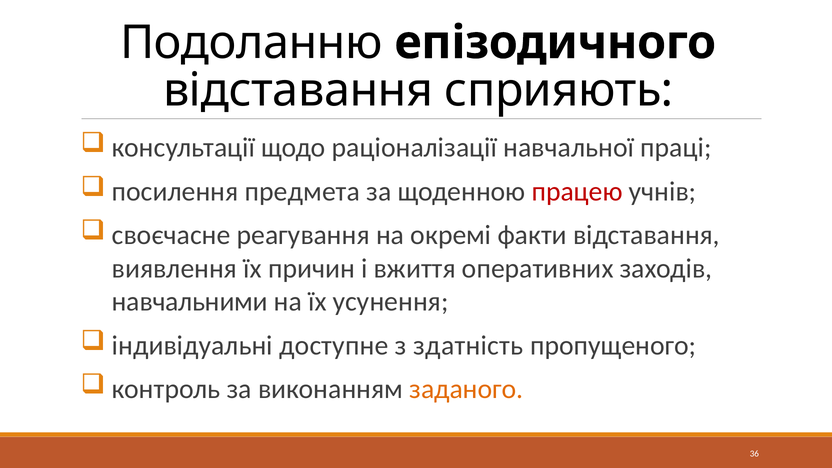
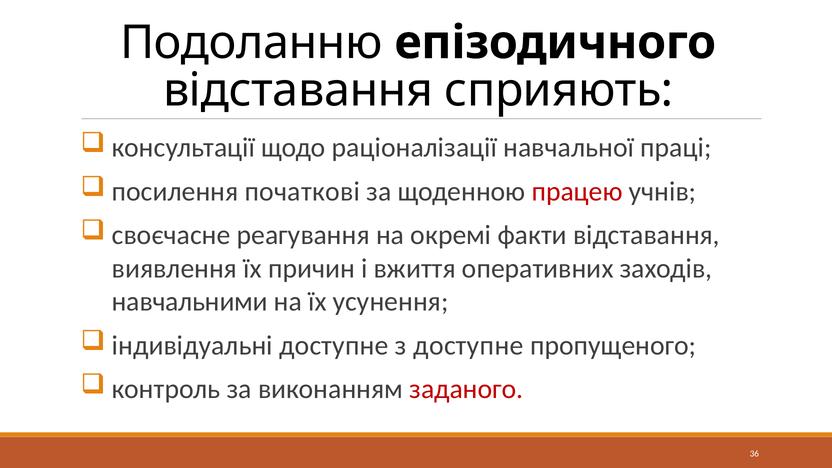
предмета: предмета -> початкові
з здатність: здатність -> доступне
заданого colour: orange -> red
